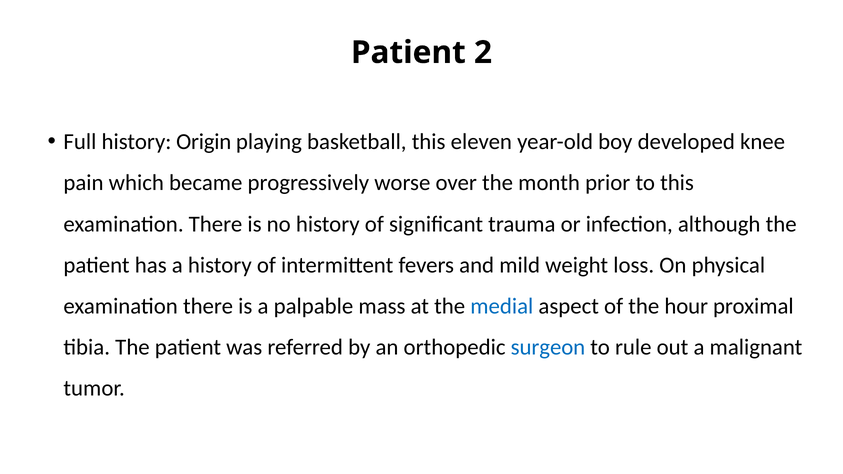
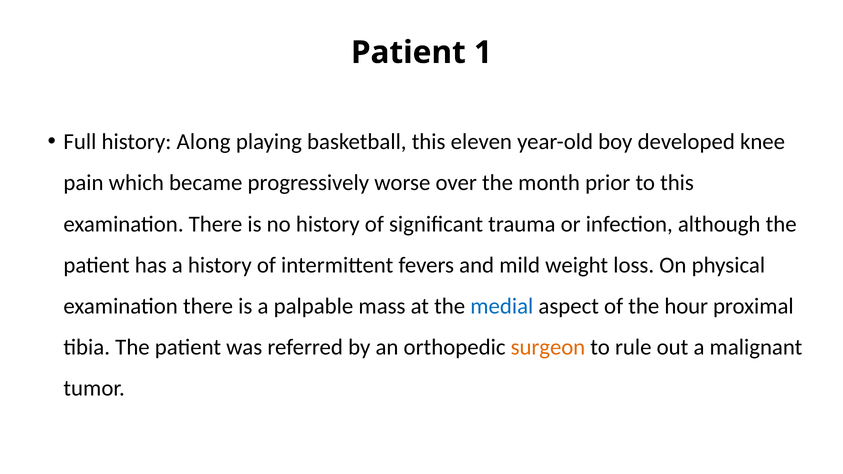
2: 2 -> 1
Origin: Origin -> Along
surgeon colour: blue -> orange
